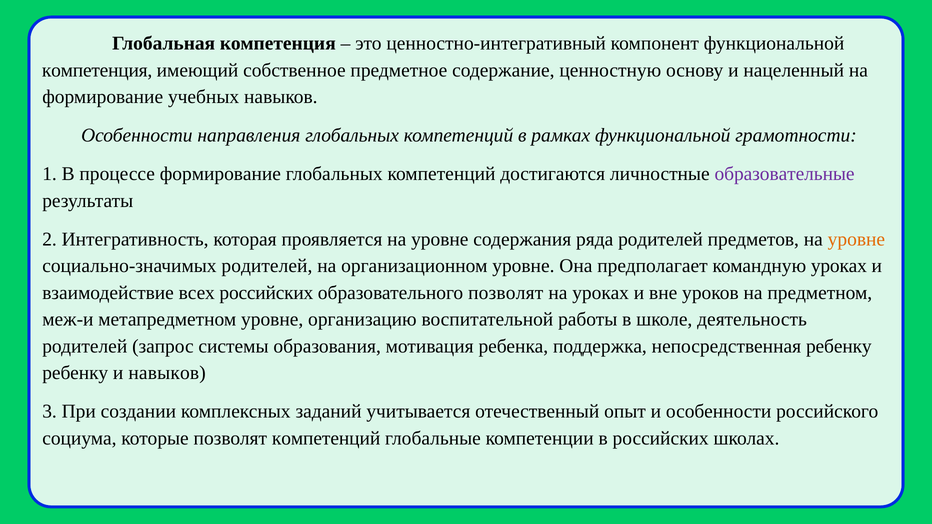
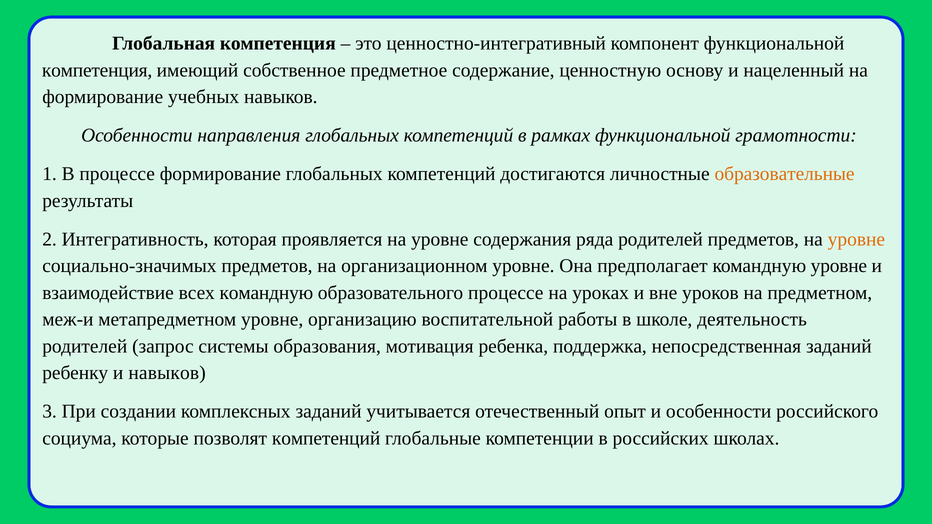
образовательные colour: purple -> orange
социально-значимых родителей: родителей -> предметов
командную уроках: уроках -> уровне
всех российских: российских -> командную
образовательного позволят: позволят -> процессе
непосредственная ребенку: ребенку -> заданий
